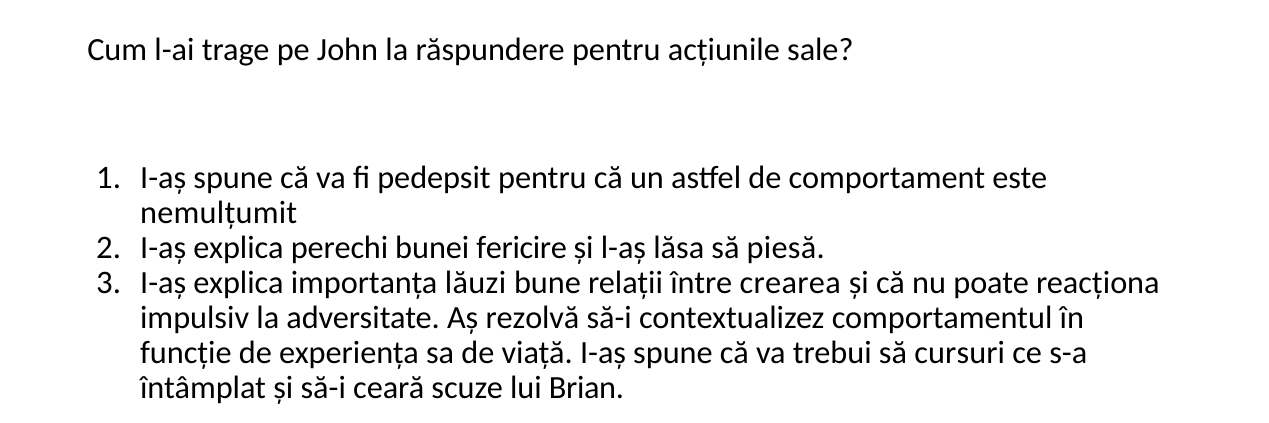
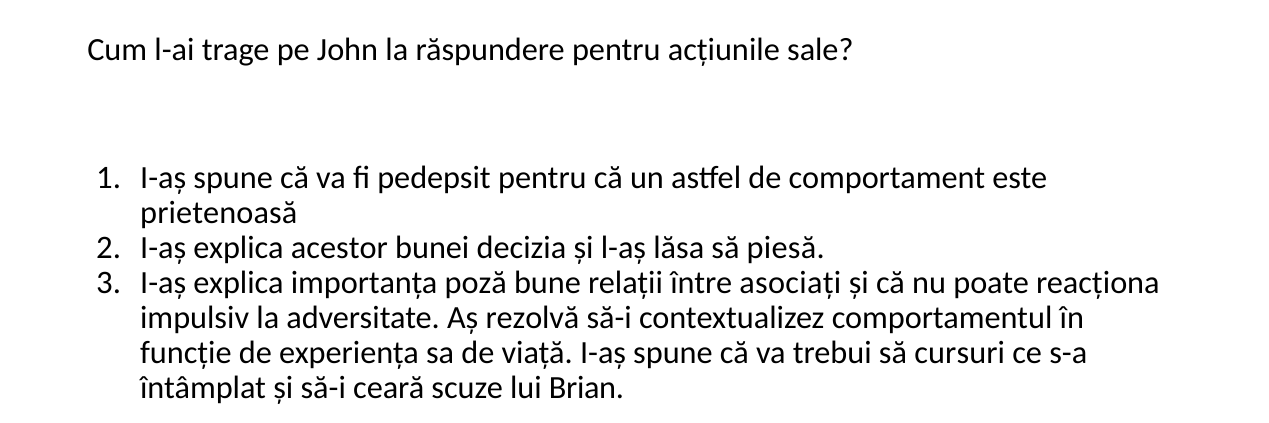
nemulțumit: nemulțumit -> prietenoasă
perechi: perechi -> acestor
fericire: fericire -> decizia
lăuzi: lăuzi -> poză
crearea: crearea -> asociați
